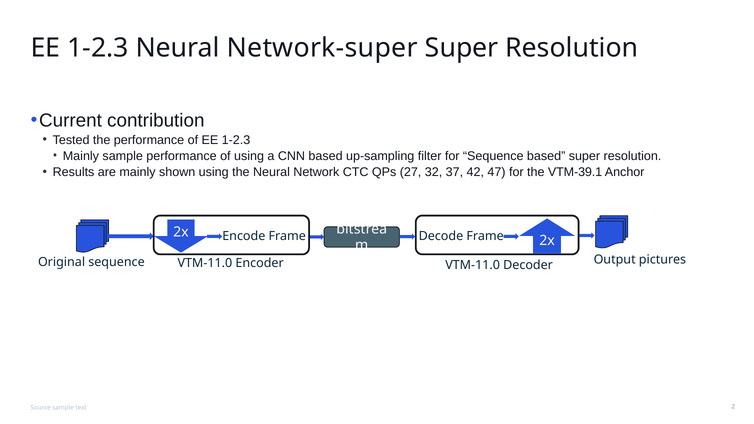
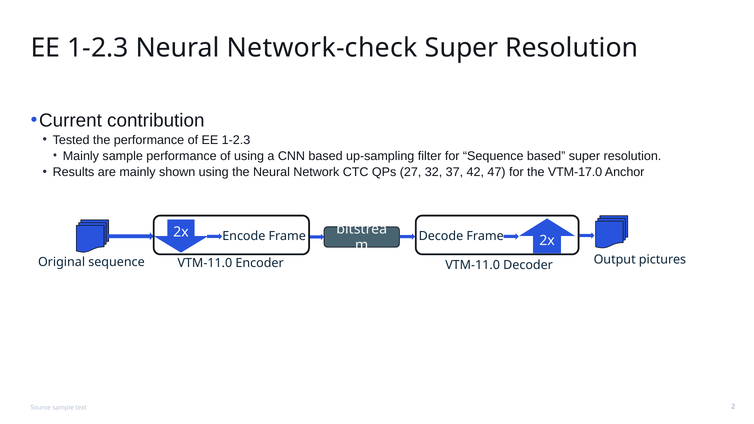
Network-super: Network-super -> Network-check
VTM-39.1: VTM-39.1 -> VTM-17.0
